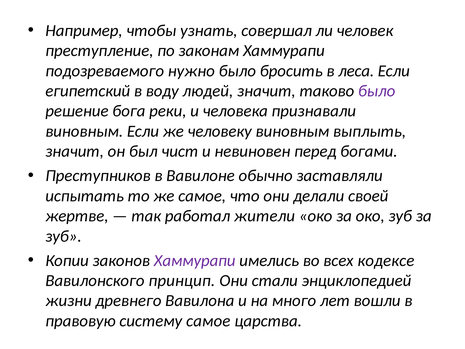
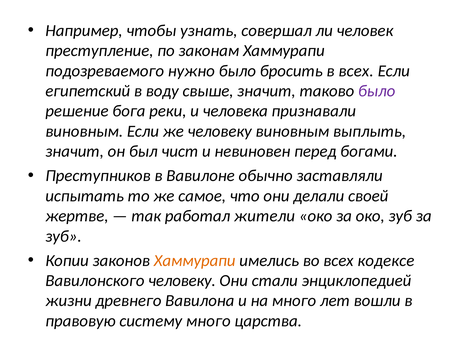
в леса: леса -> всех
людей: людей -> свыше
Хаммурапи at (195, 260) colour: purple -> orange
Вавилонского принцип: принцип -> человеку
систему самое: самое -> много
